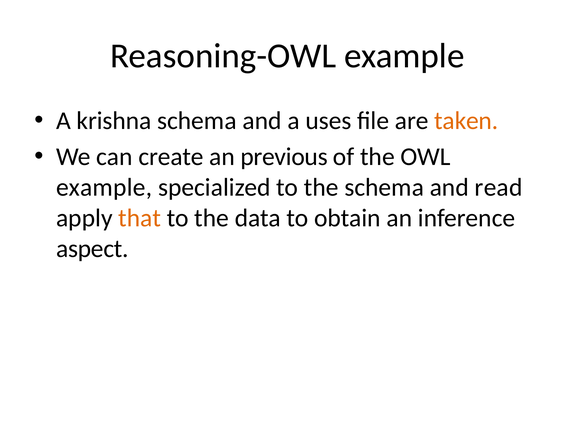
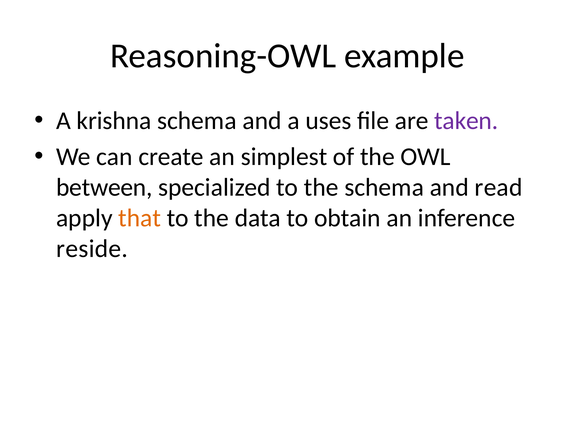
taken colour: orange -> purple
previous: previous -> simplest
example at (104, 187): example -> between
aspect: aspect -> reside
